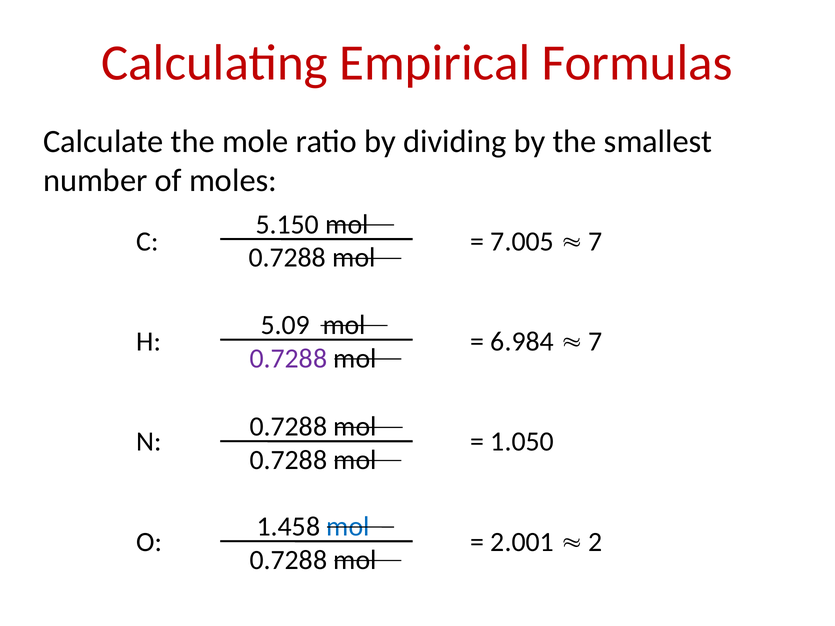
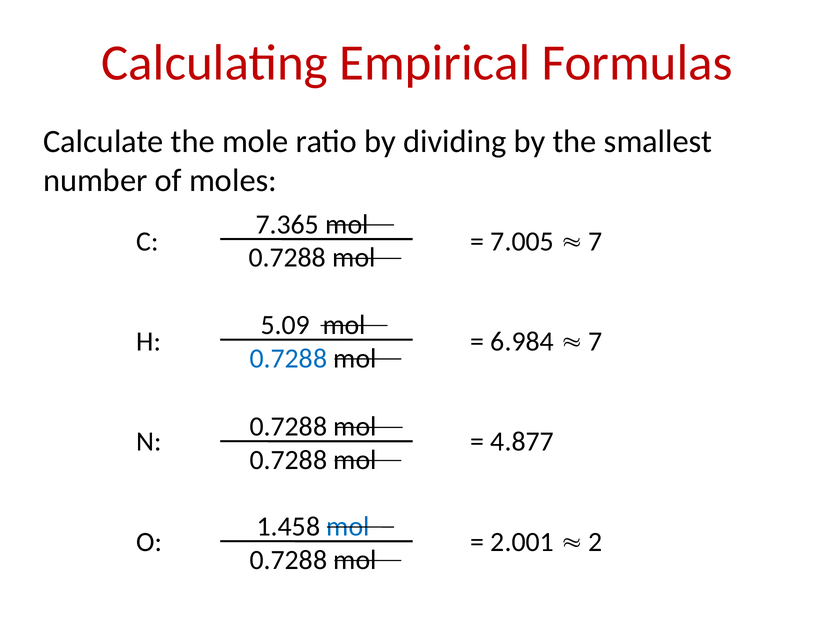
5.150: 5.150 -> 7.365
0.7288 at (288, 359) colour: purple -> blue
1.050: 1.050 -> 4.877
